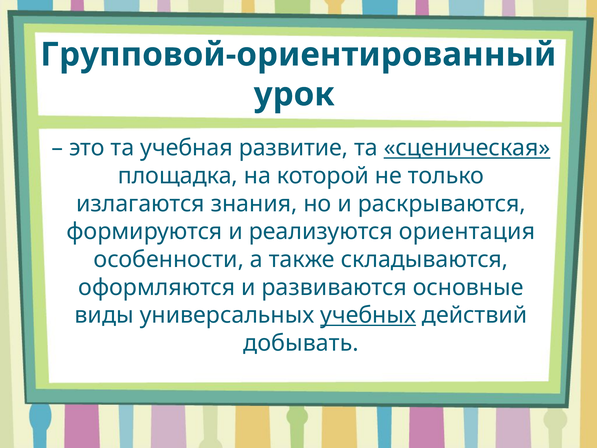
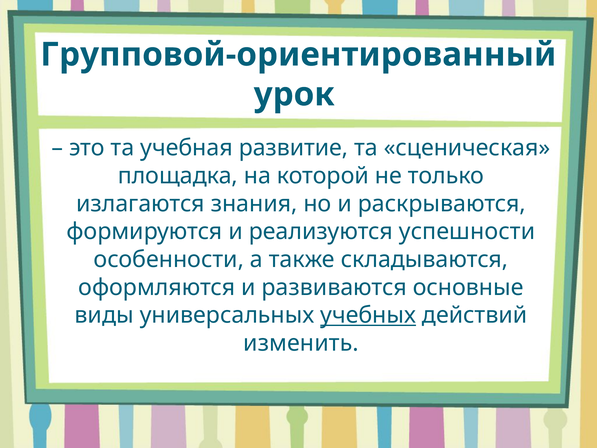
сценическая underline: present -> none
ориентация: ориентация -> успешности
добывать: добывать -> изменить
